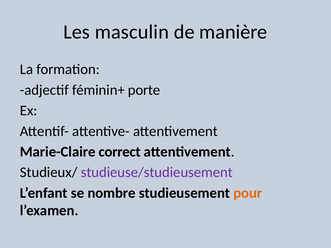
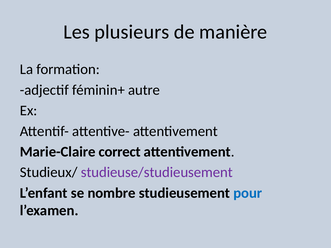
masculin: masculin -> plusieurs
porte: porte -> autre
pour colour: orange -> blue
